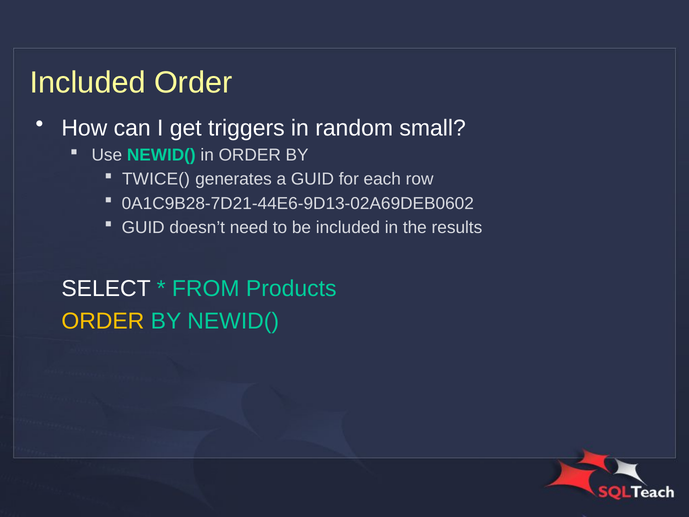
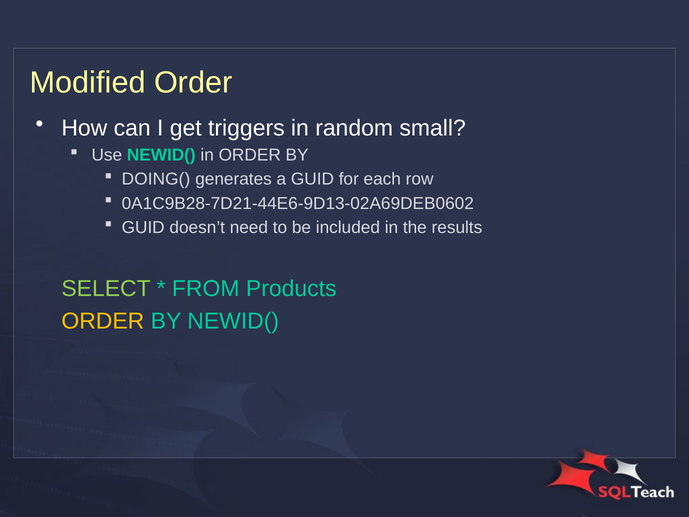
Included at (88, 83): Included -> Modified
TWICE(: TWICE( -> DOING(
SELECT colour: white -> light green
